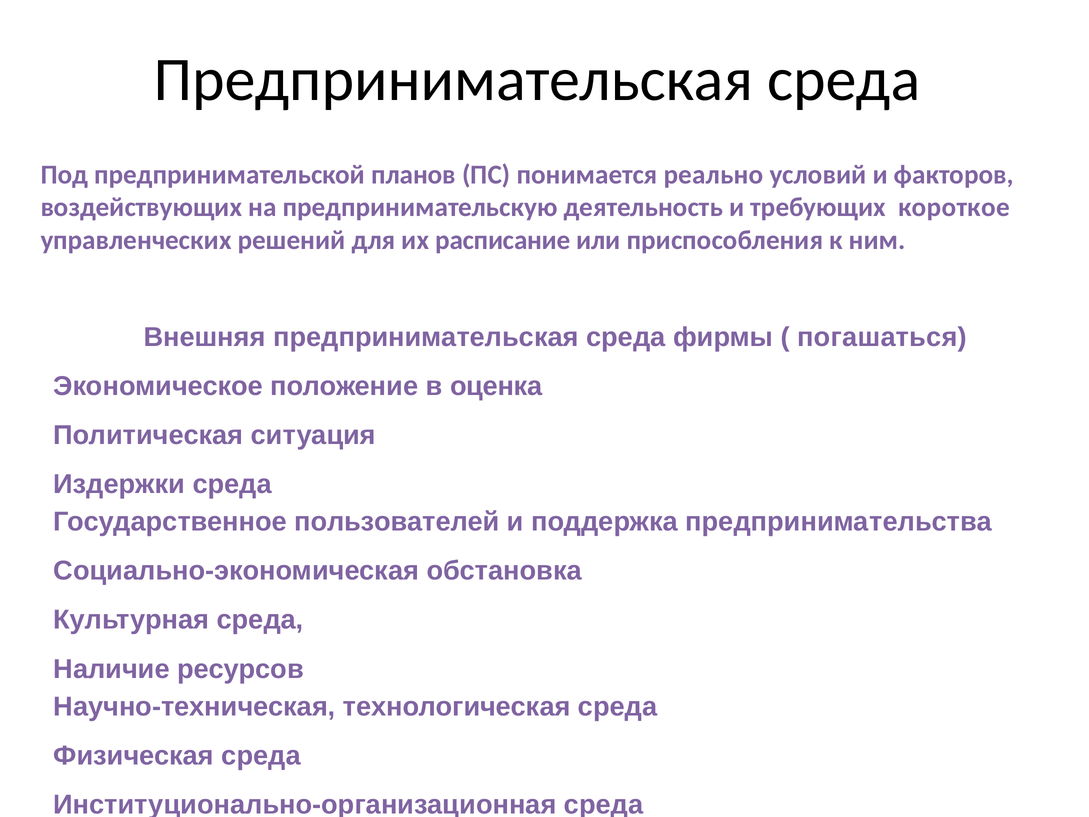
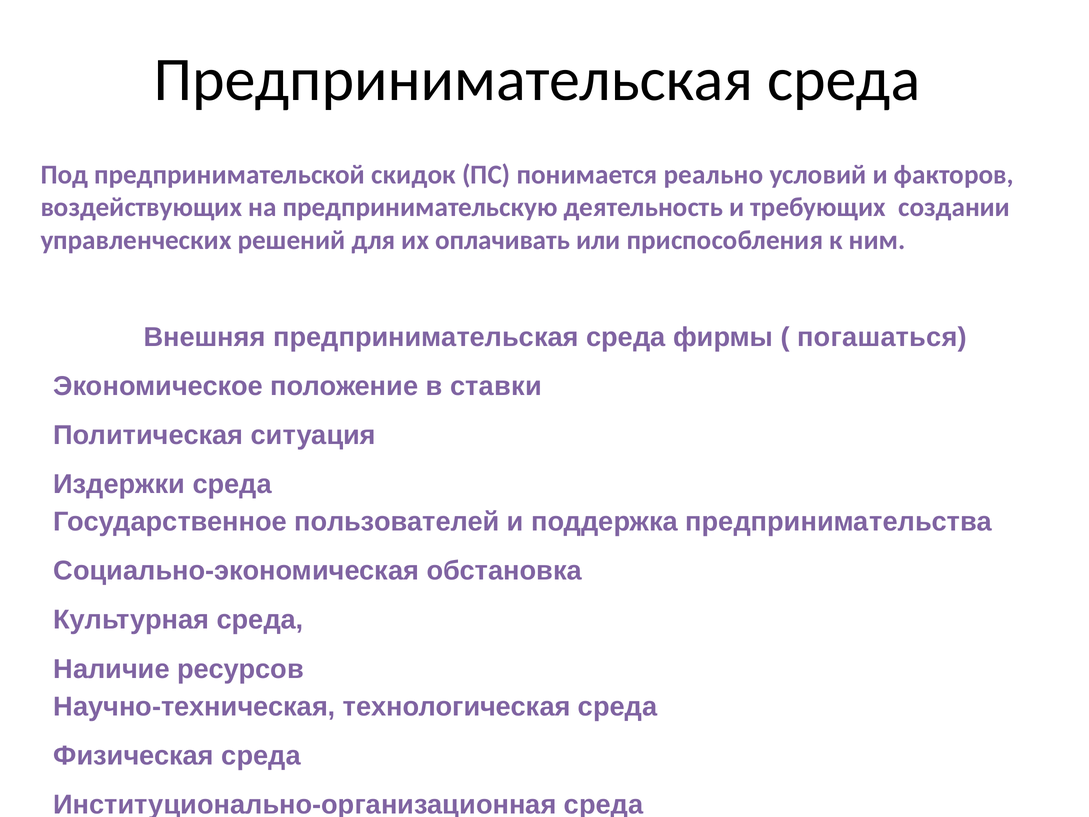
планов: планов -> скидок
короткое: короткое -> создании
расписание: расписание -> оплачивать
оценка: оценка -> ставки
